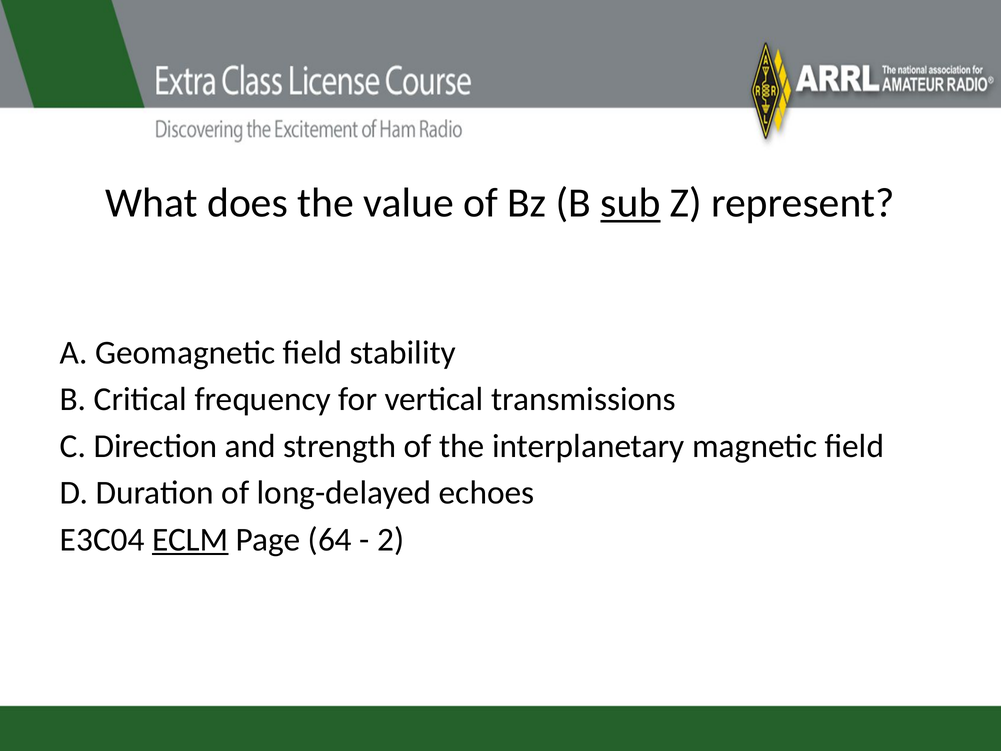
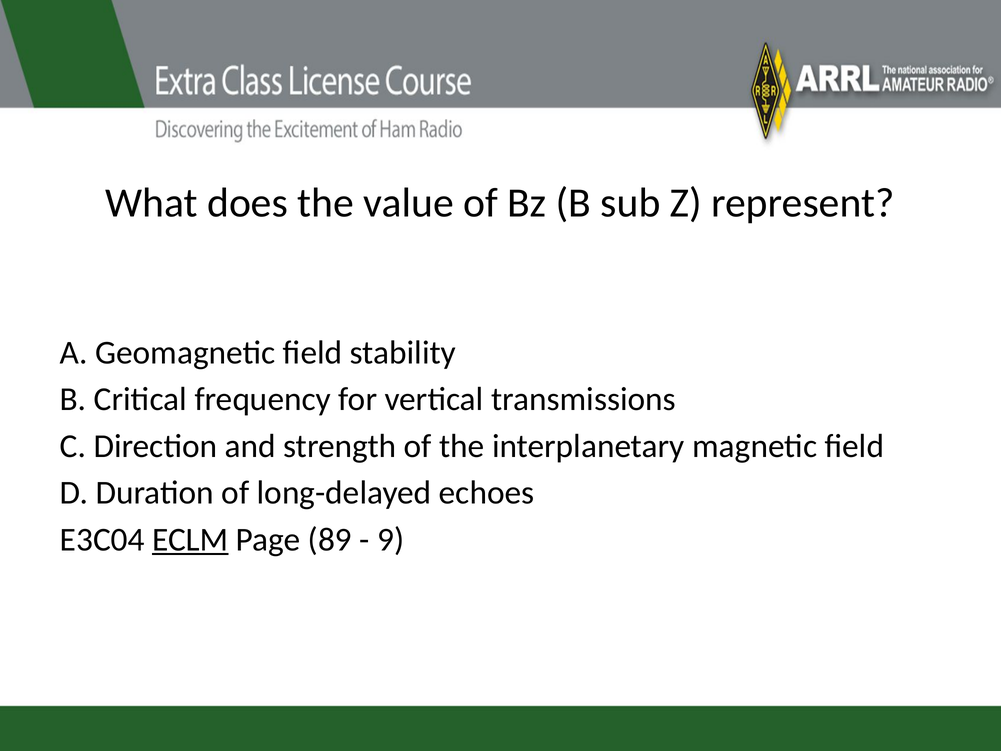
sub underline: present -> none
64: 64 -> 89
2: 2 -> 9
